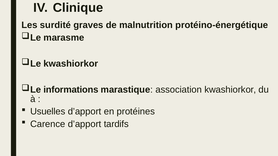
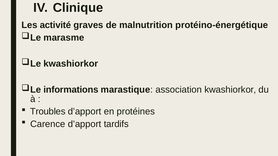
surdité: surdité -> activité
Usuelles: Usuelles -> Troubles
